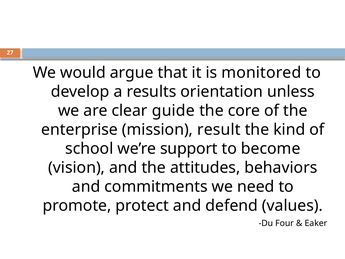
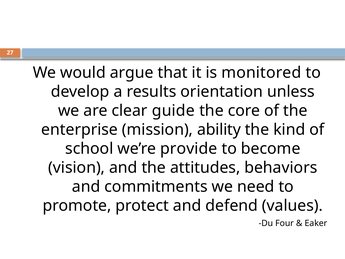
result: result -> ability
support: support -> provide
